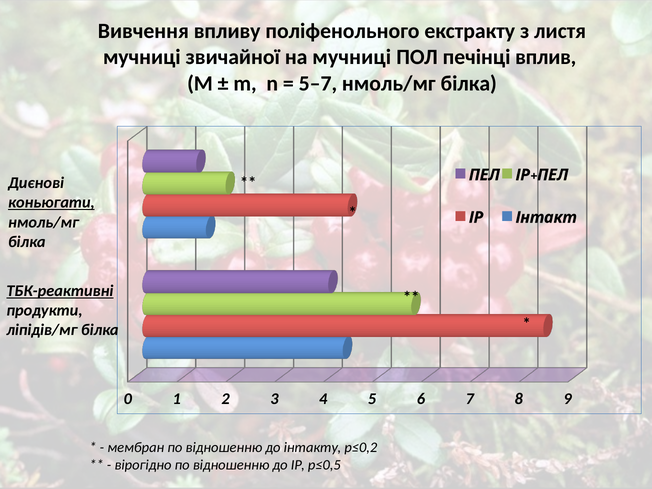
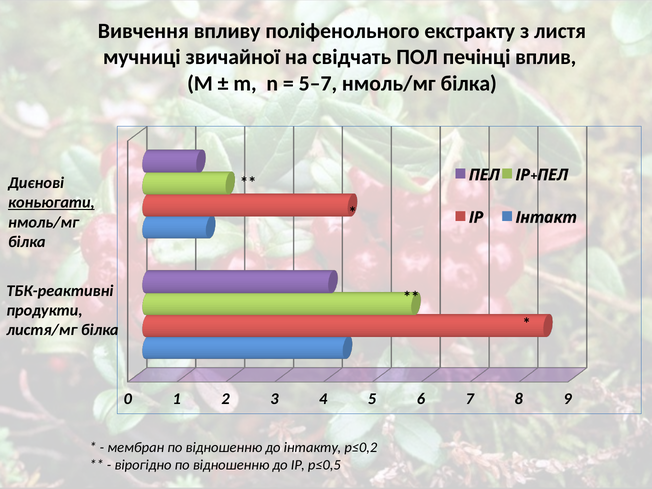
на мучниці: мучниці -> свідчать
ТБК-реактивні underline: present -> none
ліпідів/мг: ліпідів/мг -> листя/мг
